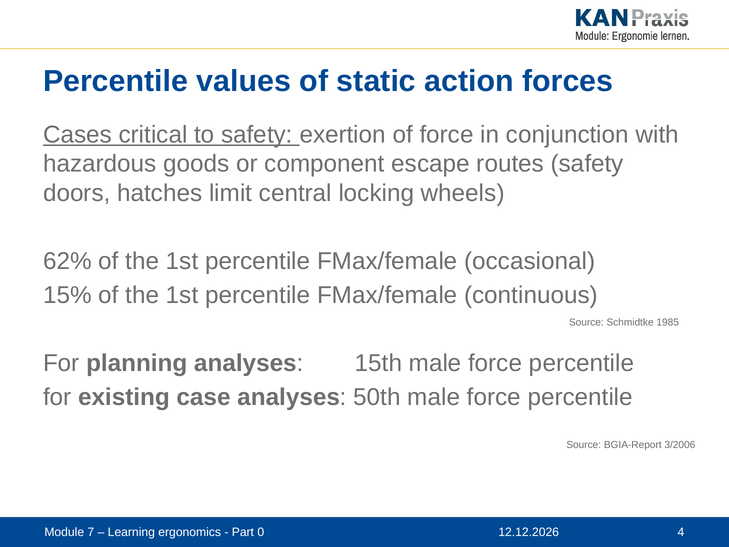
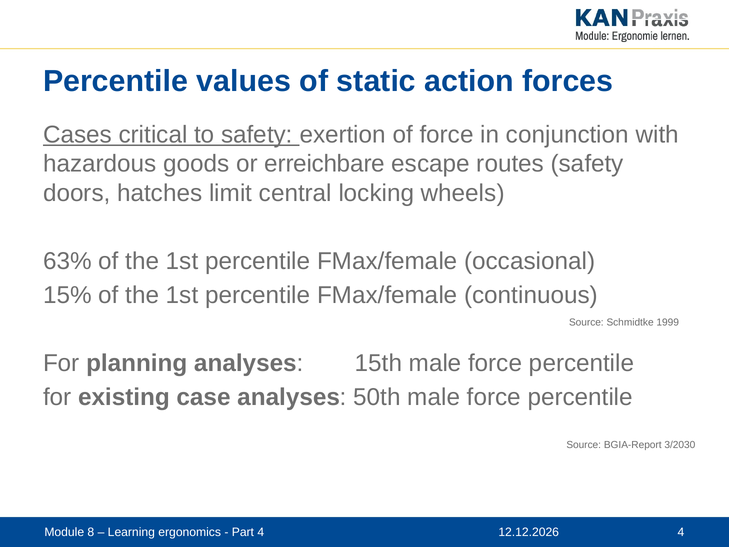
component: component -> erreichbare
62%: 62% -> 63%
1985: 1985 -> 1999
3/2006: 3/2006 -> 3/2030
7: 7 -> 8
Part 0: 0 -> 4
